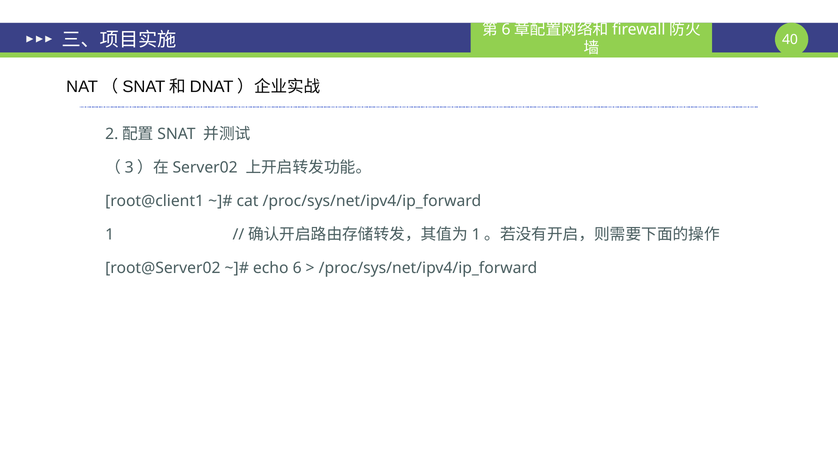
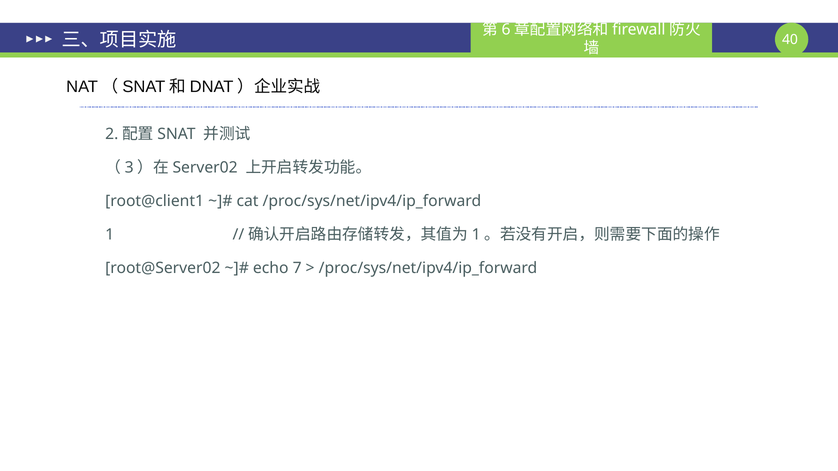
6: 6 -> 7
